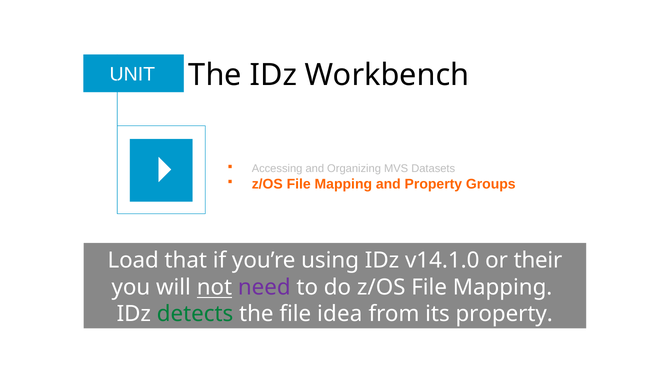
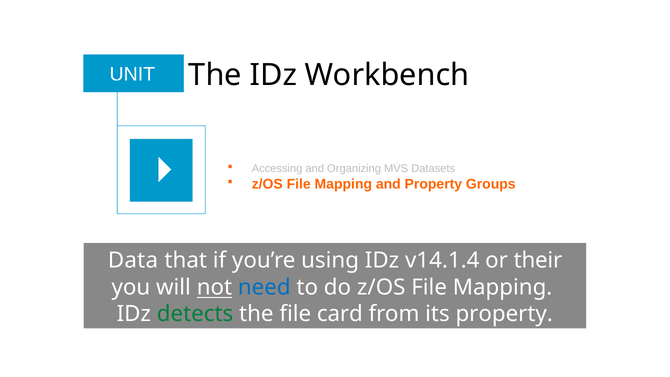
Load: Load -> Data
v14.1.0: v14.1.0 -> v14.1.4
need colour: purple -> blue
idea: idea -> card
